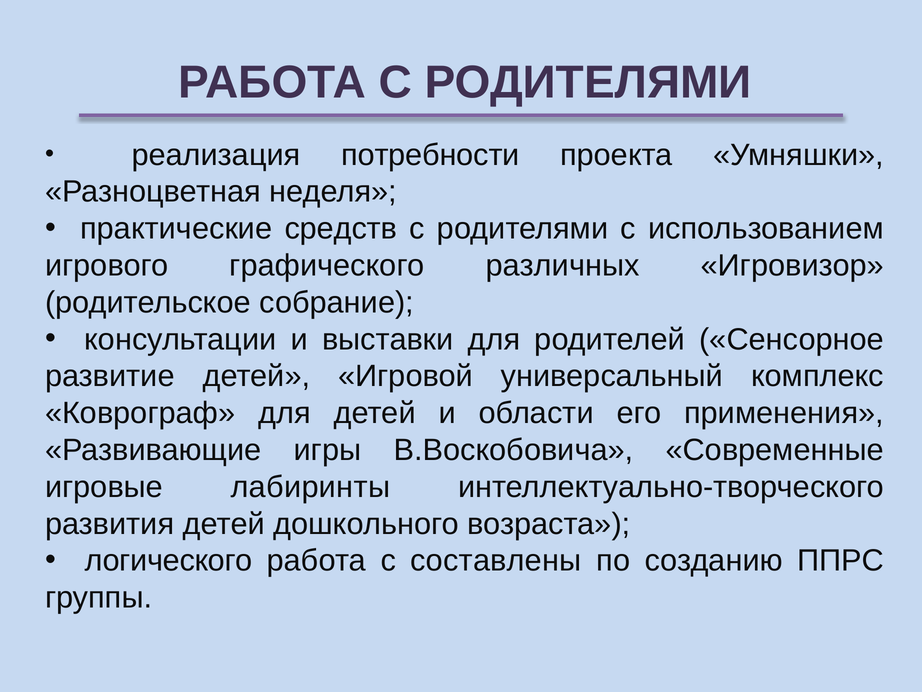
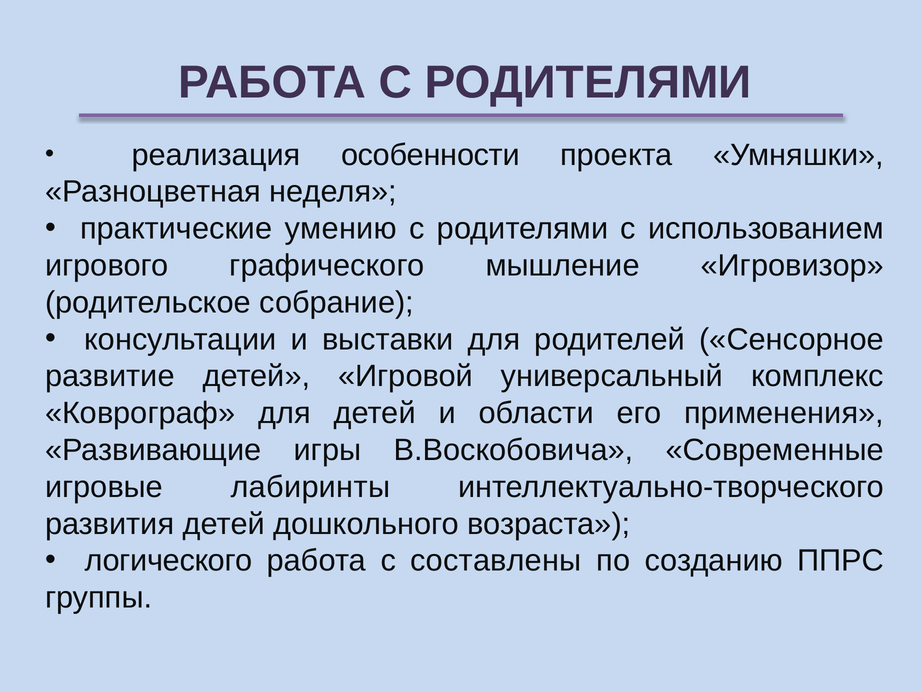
потребности: потребности -> особенности
средств: средств -> умению
различных: различных -> мышление
